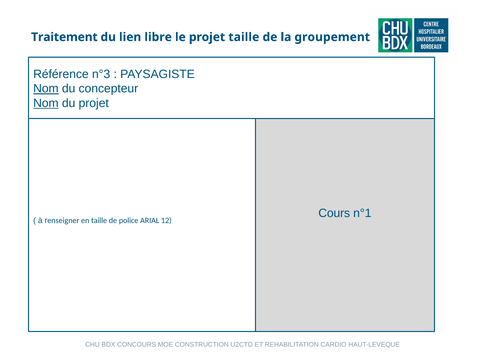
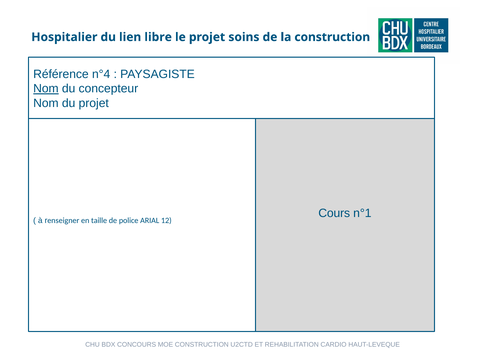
Traitement: Traitement -> Hospitalier
projet taille: taille -> soins
la groupement: groupement -> construction
n°3: n°3 -> n°4
Nom at (46, 103) underline: present -> none
